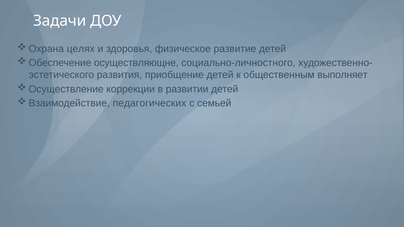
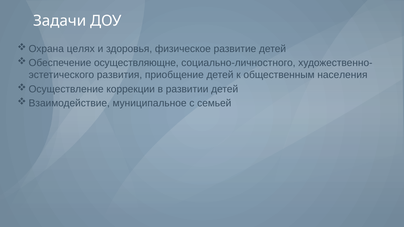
выполняет: выполняет -> населения
педагогических: педагогических -> муниципальное
